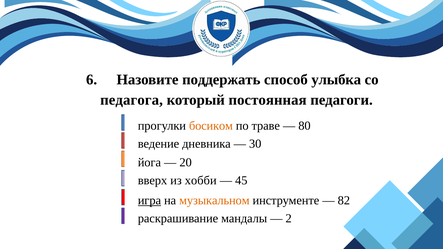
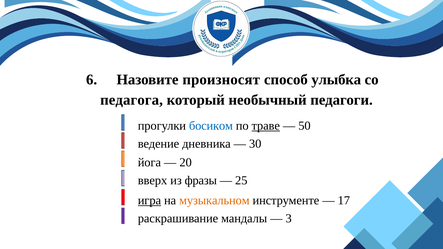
поддержать: поддержать -> произносят
постоянная: постоянная -> необычный
босиком colour: orange -> blue
траве underline: none -> present
80: 80 -> 50
хобби: хобби -> фразы
45: 45 -> 25
82: 82 -> 17
2: 2 -> 3
